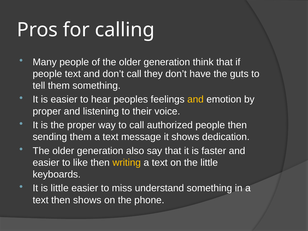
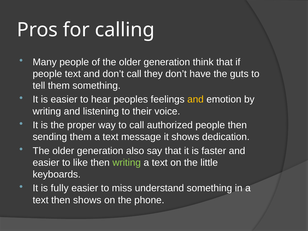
proper at (47, 111): proper -> writing
writing at (127, 163) colour: yellow -> light green
is little: little -> fully
